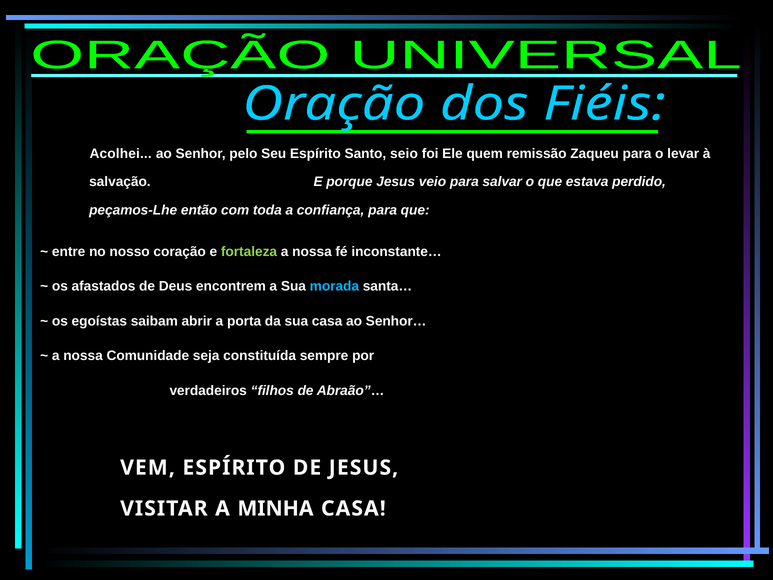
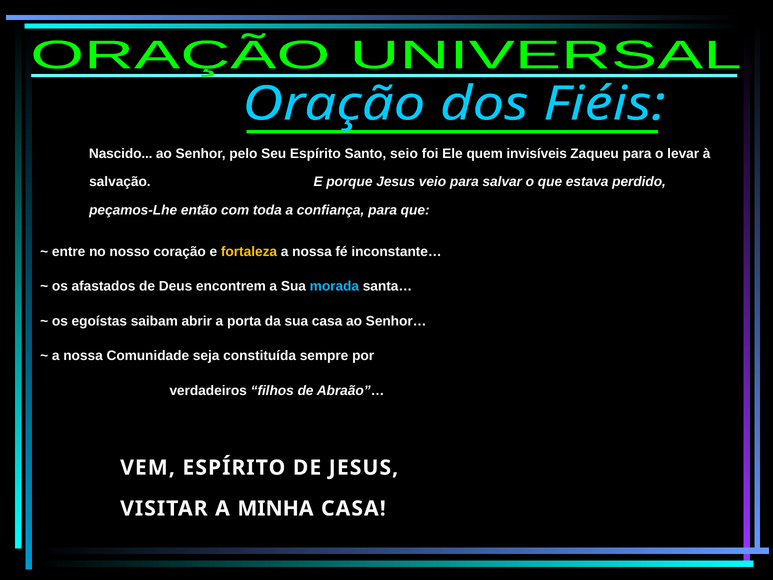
Acolhei: Acolhei -> Nascido
remissão: remissão -> invisíveis
fortaleza colour: light green -> yellow
